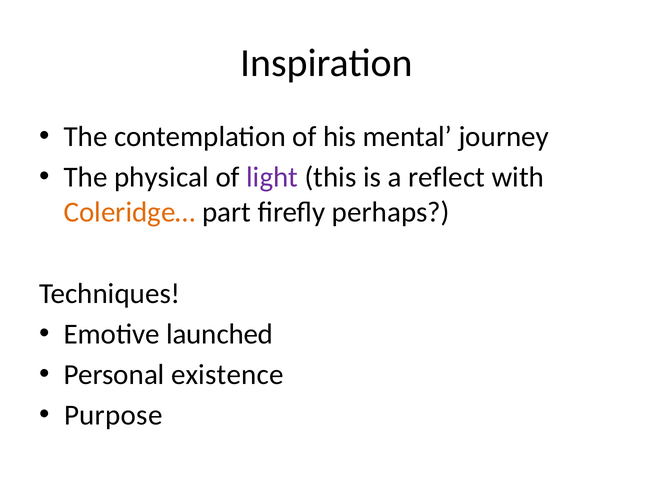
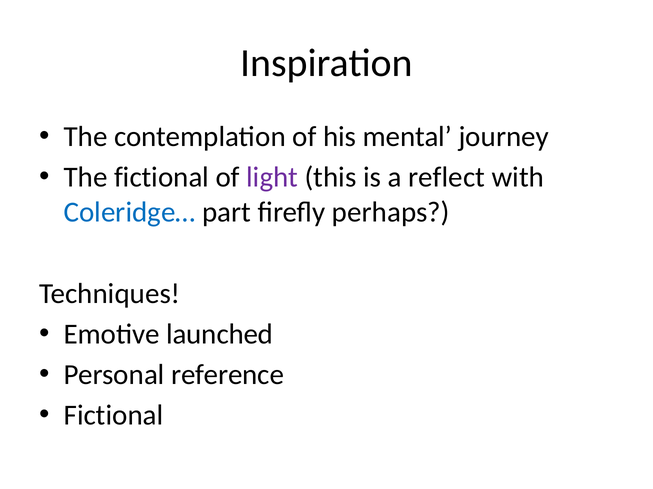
The physical: physical -> fictional
Coleridge… colour: orange -> blue
existence: existence -> reference
Purpose at (113, 416): Purpose -> Fictional
